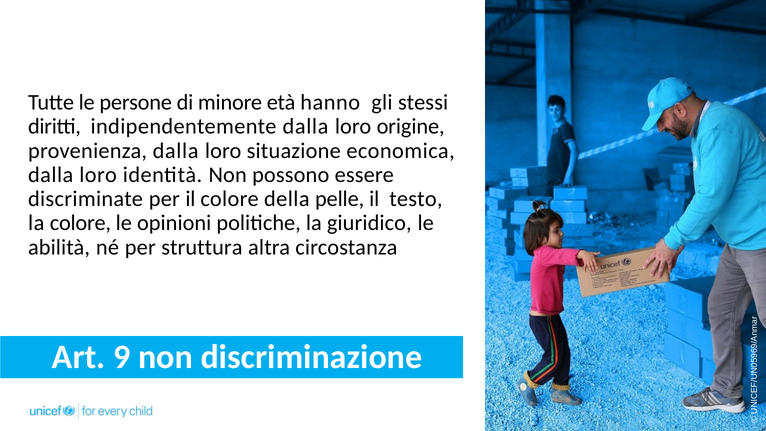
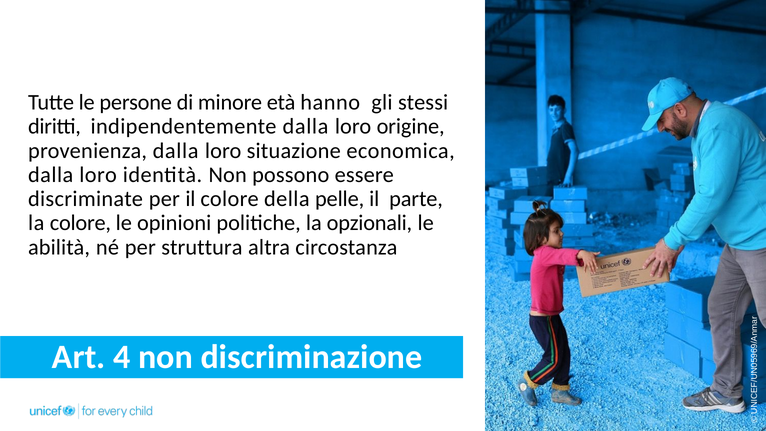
testo: testo -> parte
giuridico: giuridico -> opzionali
Art 9: 9 -> 4
